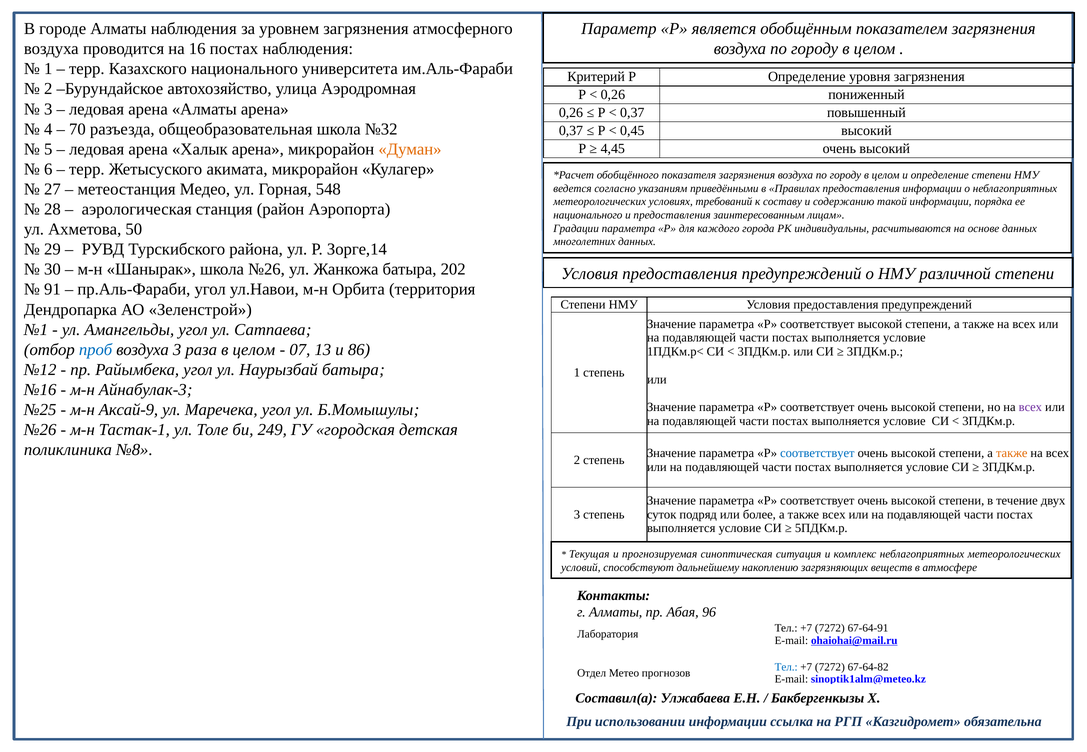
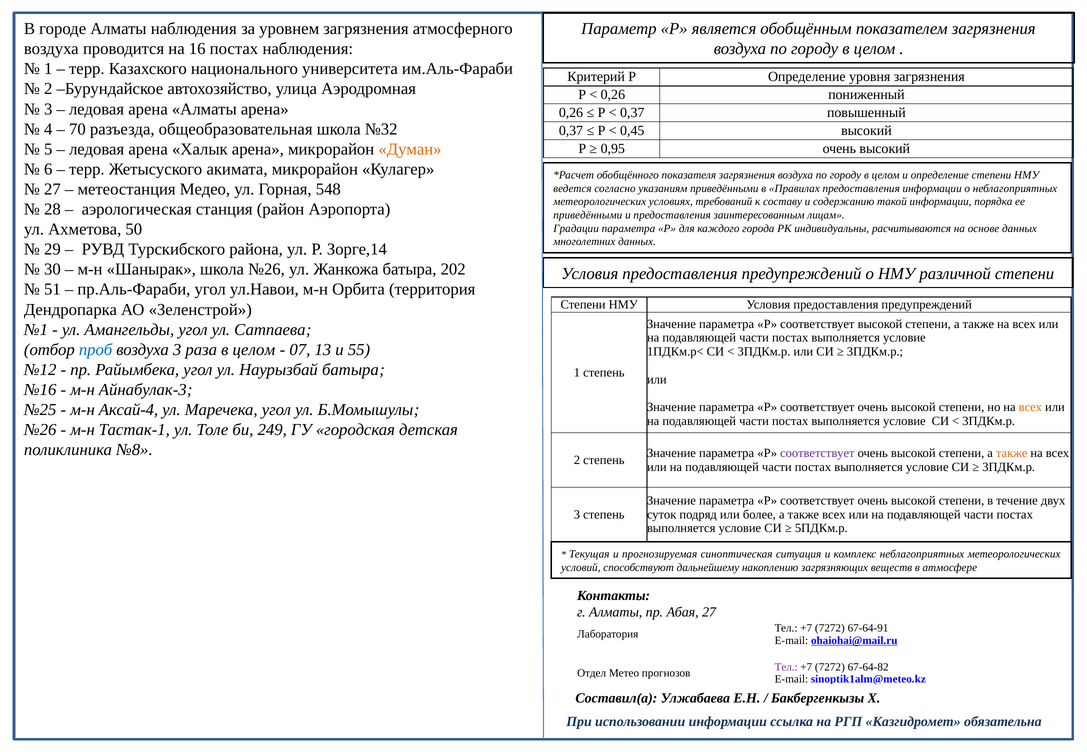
4,45: 4,45 -> 0,95
национального at (588, 215): национального -> приведёнными
91: 91 -> 51
86: 86 -> 55
всех at (1030, 408) colour: purple -> orange
Аксай-9: Аксай-9 -> Аксай-4
соответствует at (817, 453) colour: blue -> purple
Абая 96: 96 -> 27
Тел at (786, 667) colour: blue -> purple
